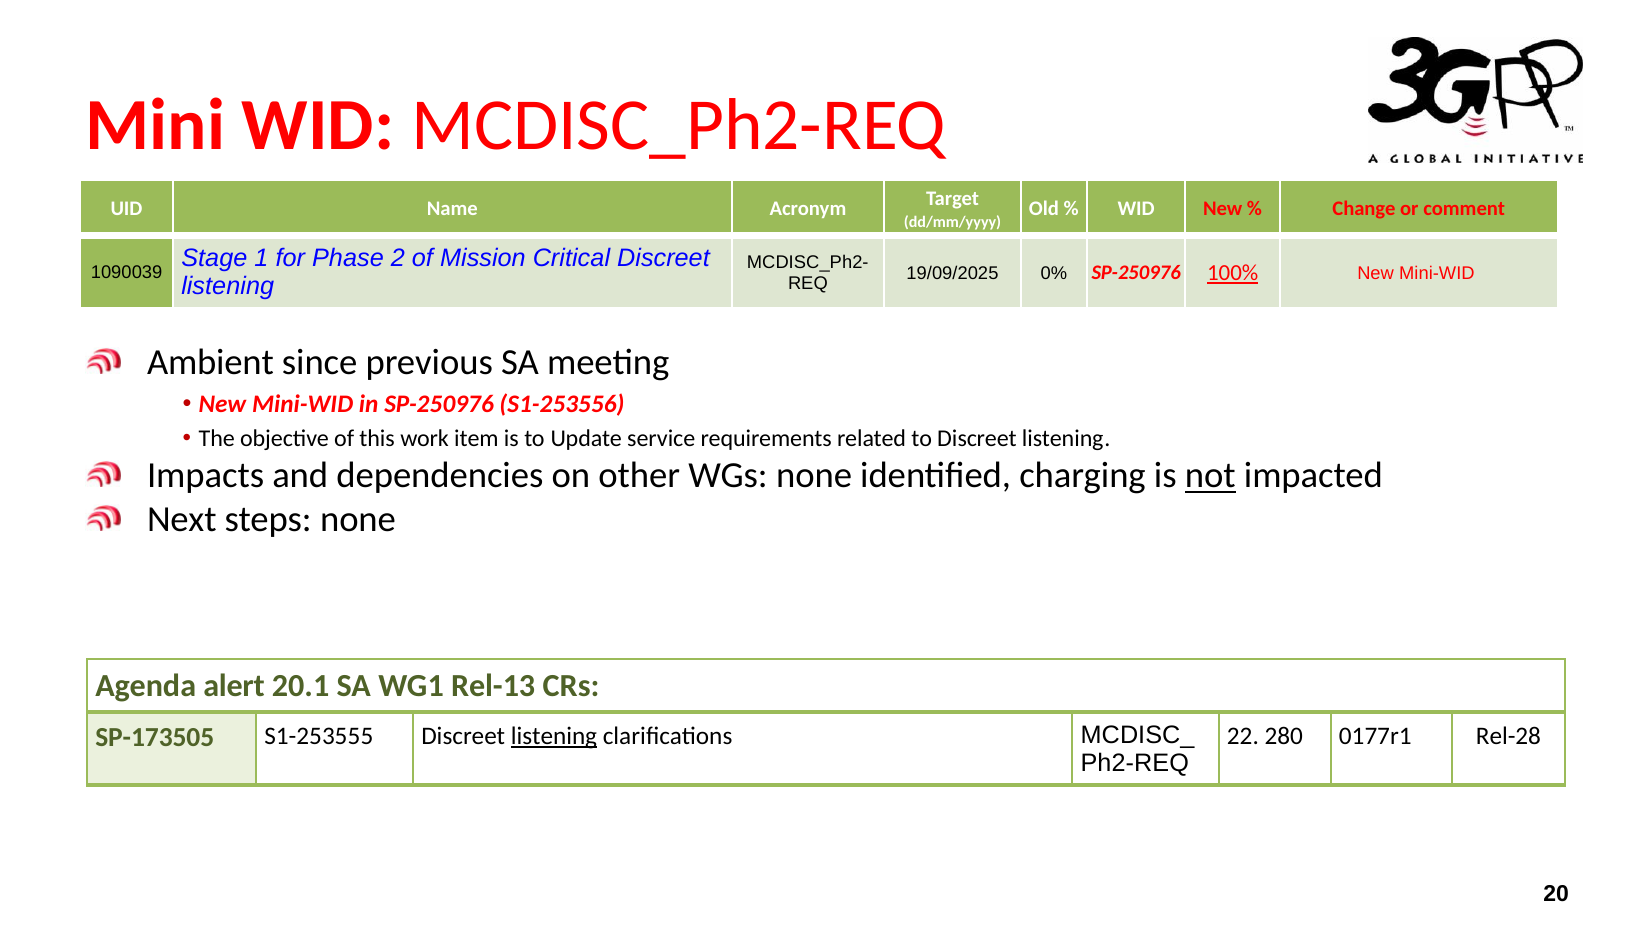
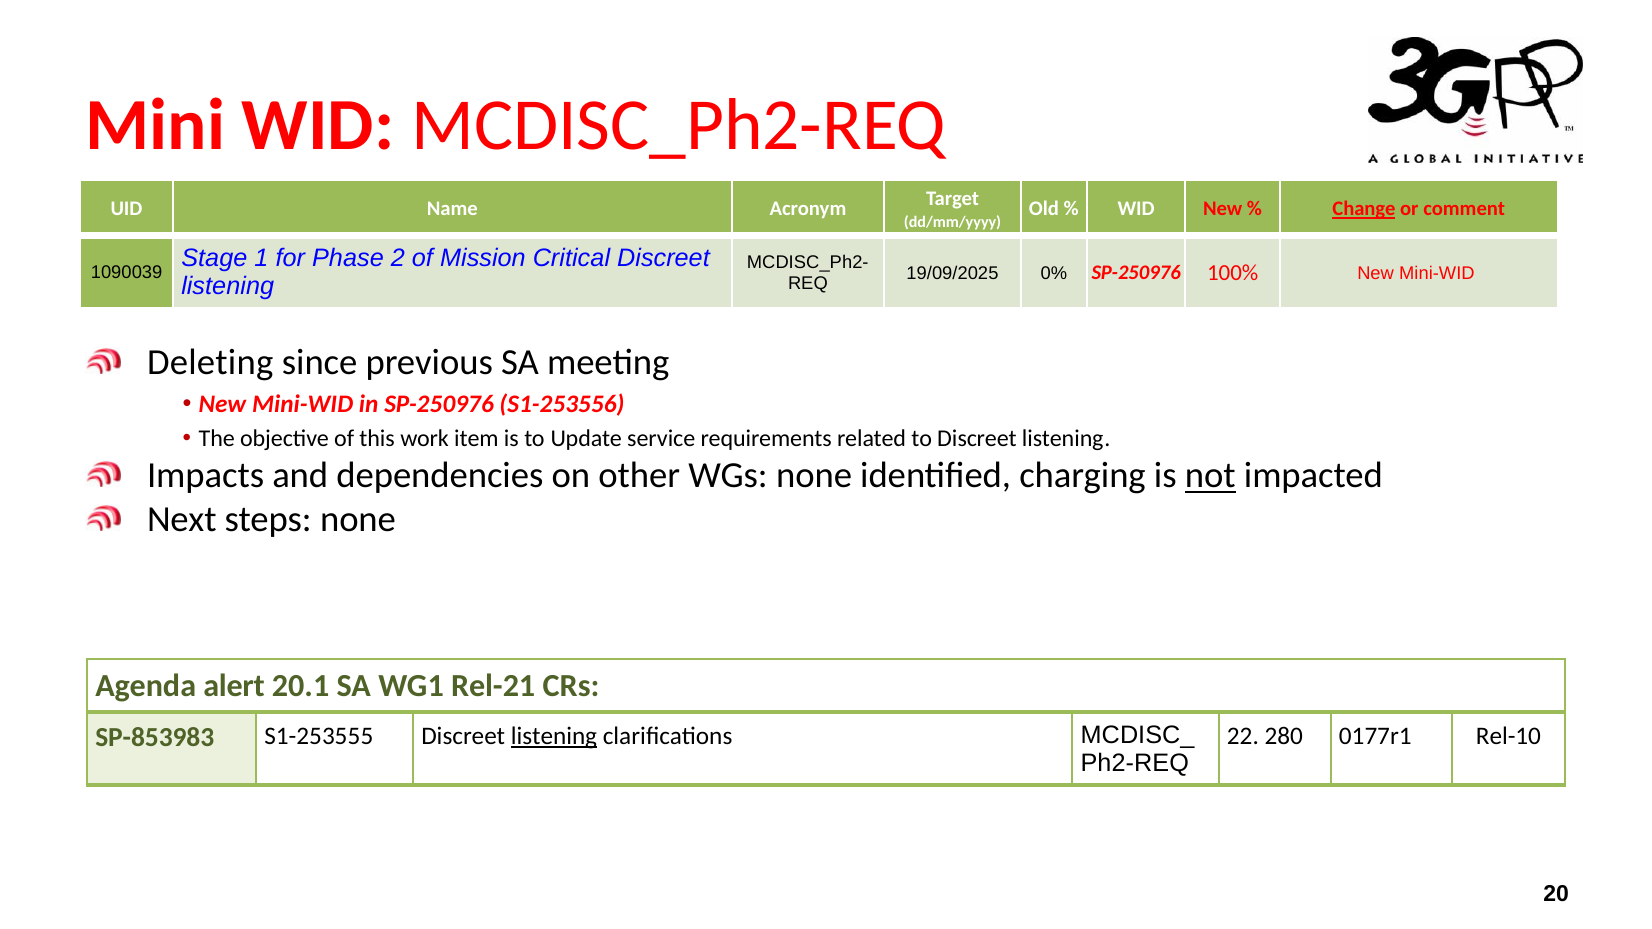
Change underline: none -> present
100% underline: present -> none
Ambient: Ambient -> Deleting
Rel-13: Rel-13 -> Rel-21
Rel-28: Rel-28 -> Rel-10
SP-173505: SP-173505 -> SP-853983
